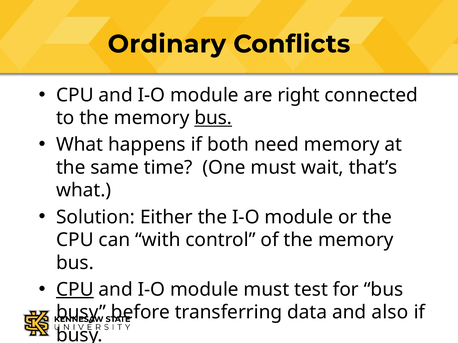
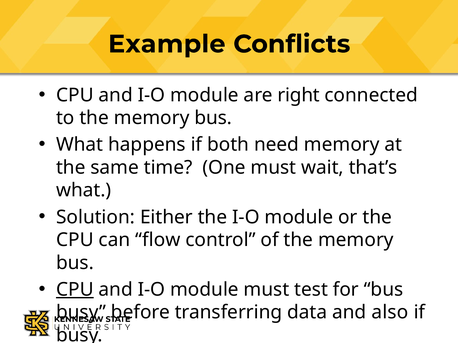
Ordinary: Ordinary -> Example
bus at (213, 118) underline: present -> none
with: with -> flow
